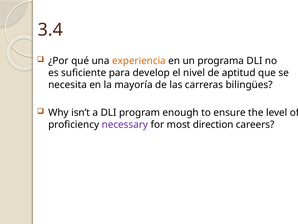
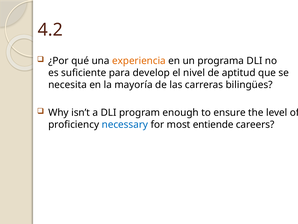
3.4: 3.4 -> 4.2
necessary colour: purple -> blue
direction: direction -> entiende
